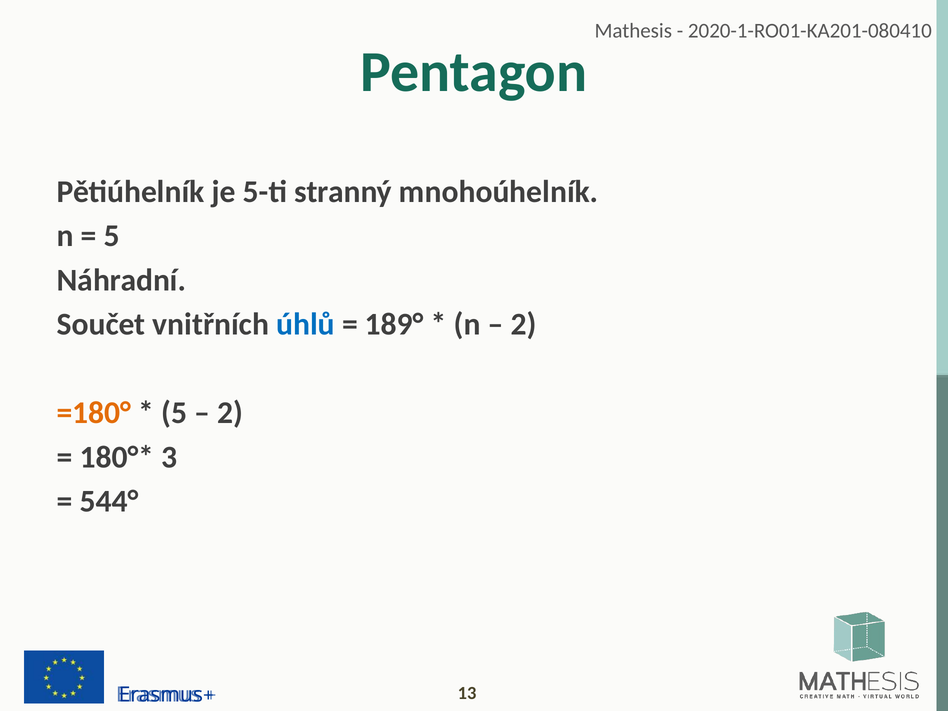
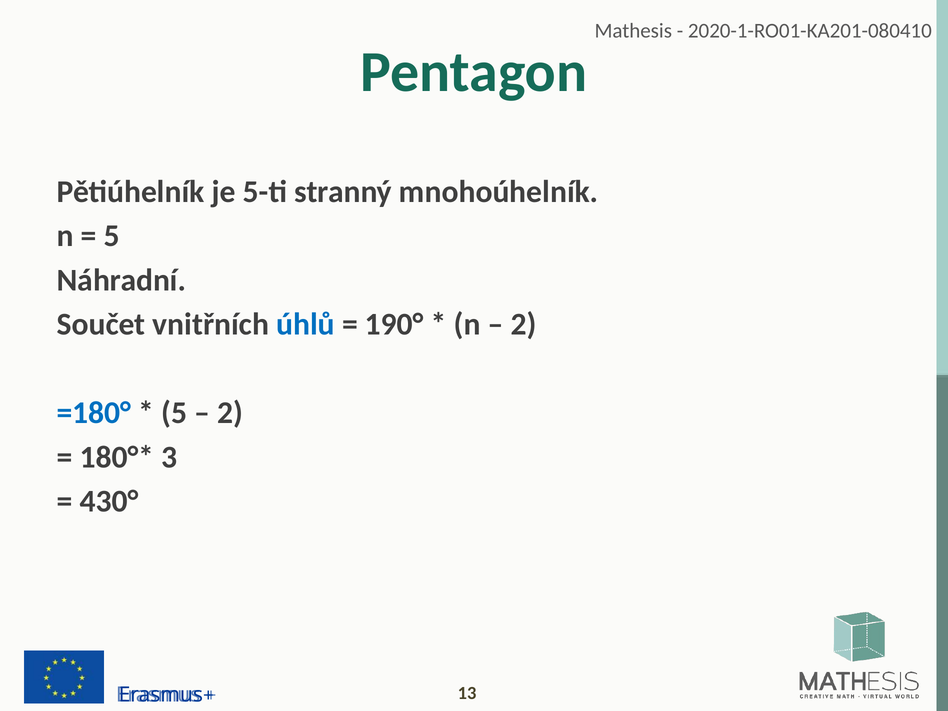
189°: 189° -> 190°
=180° colour: orange -> blue
544°: 544° -> 430°
